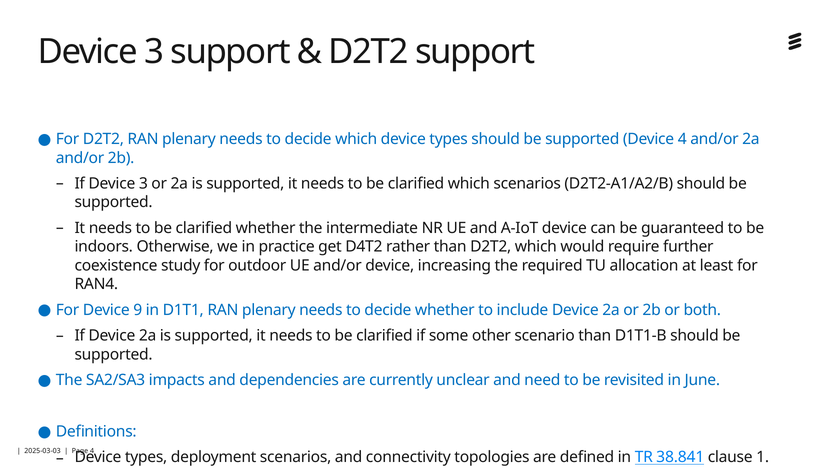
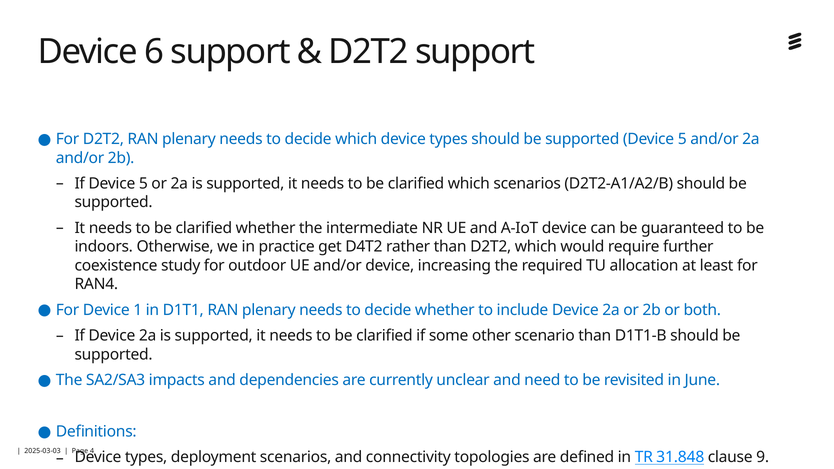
3 at (154, 52): 3 -> 6
supported Device 4: 4 -> 5
If Device 3: 3 -> 5
9: 9 -> 1
38.841: 38.841 -> 31.848
1: 1 -> 9
